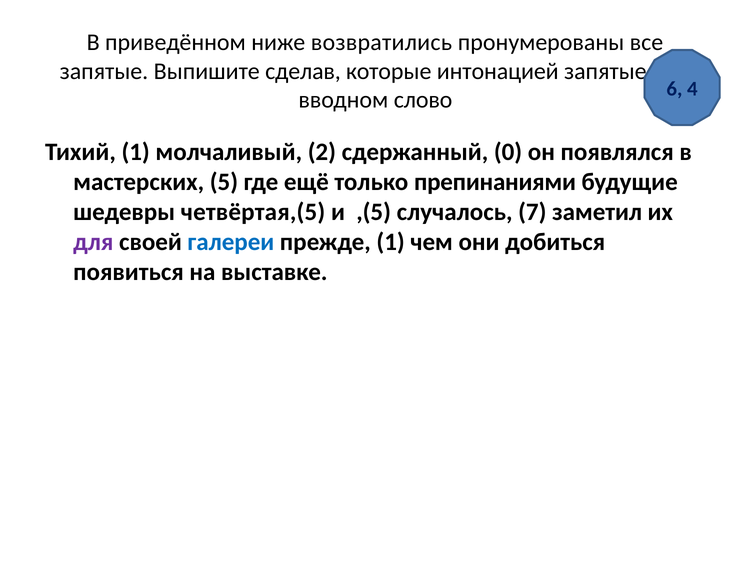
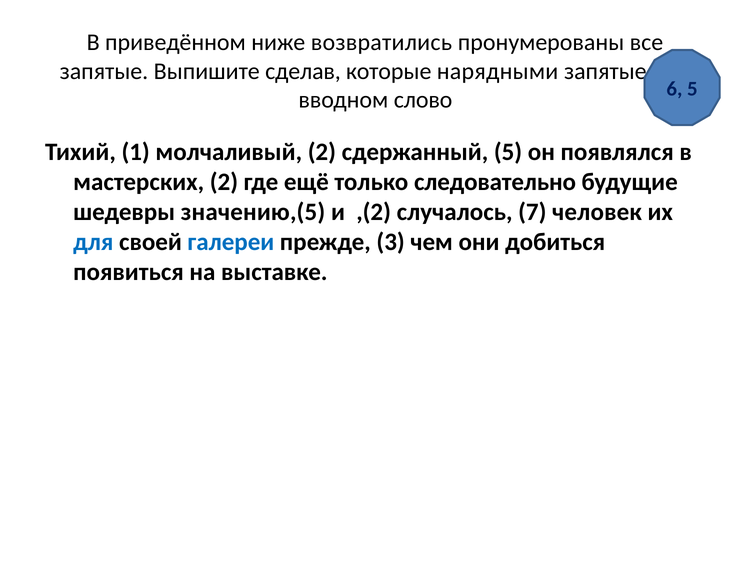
интонацией: интонацией -> нарядными
6 4: 4 -> 5
сдержанный 0: 0 -> 5
мастерских 5: 5 -> 2
препинаниями: препинаниями -> следовательно
четвёртая,(5: четвёртая,(5 -> значению,(5
,(5: ,(5 -> ,(2
заметил: заметил -> человек
для colour: purple -> blue
прежде 1: 1 -> 3
